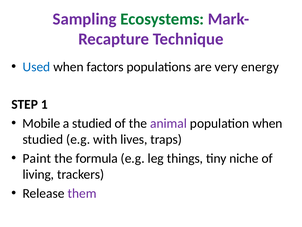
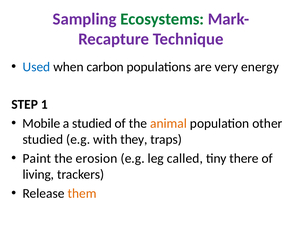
factors: factors -> carbon
animal colour: purple -> orange
population when: when -> other
lives: lives -> they
formula: formula -> erosion
things: things -> called
niche: niche -> there
them colour: purple -> orange
